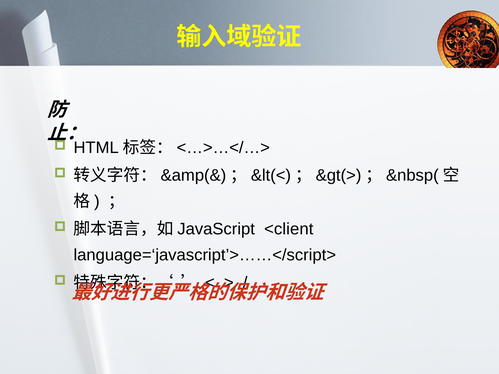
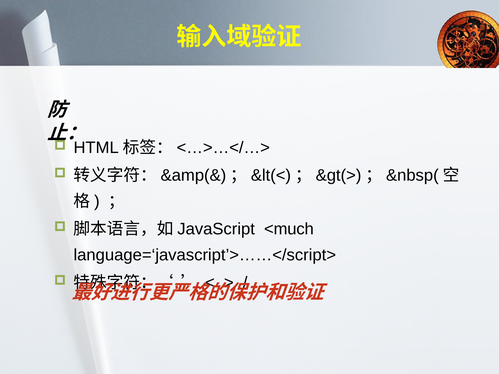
<client: <client -> <much
